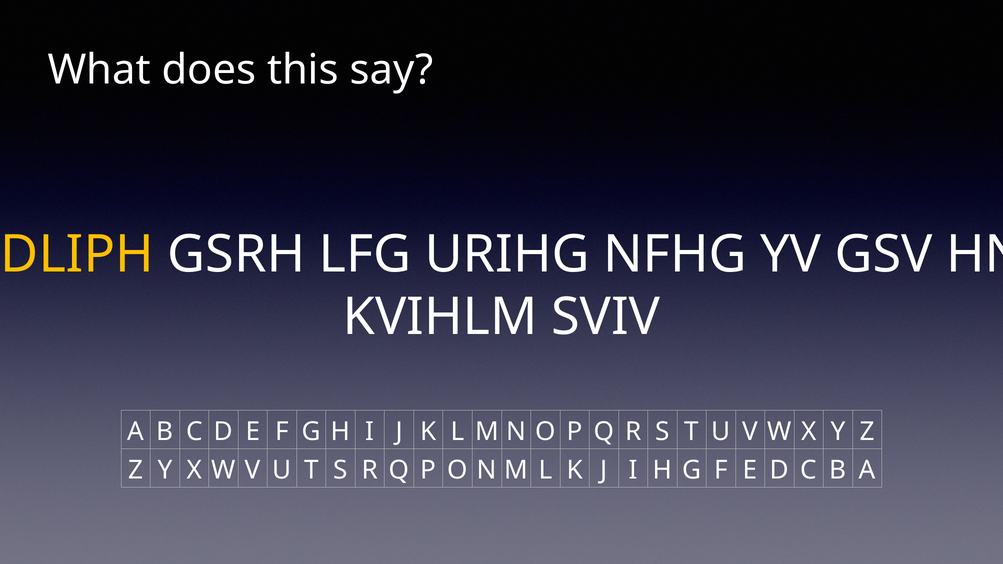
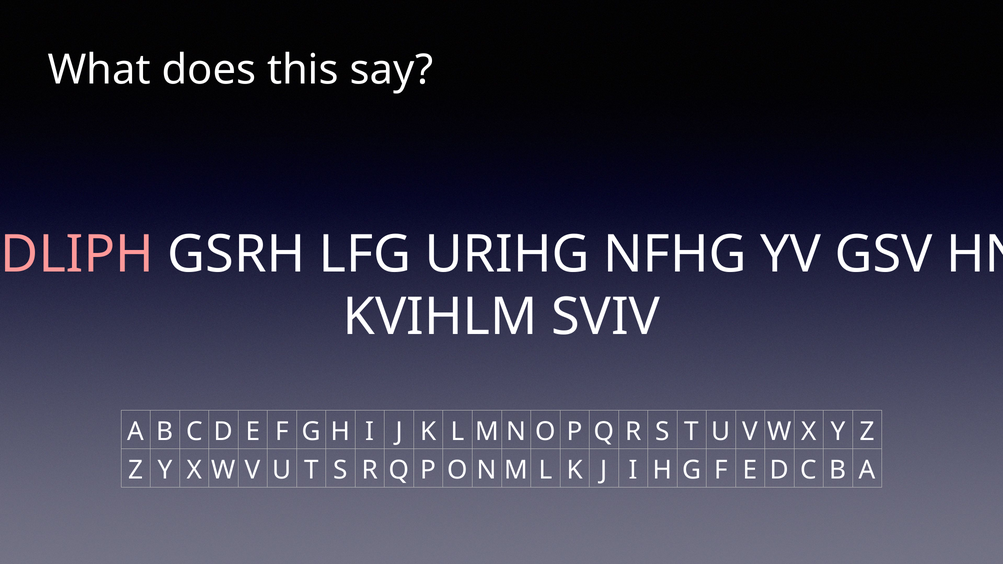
DLIPH colour: yellow -> pink
